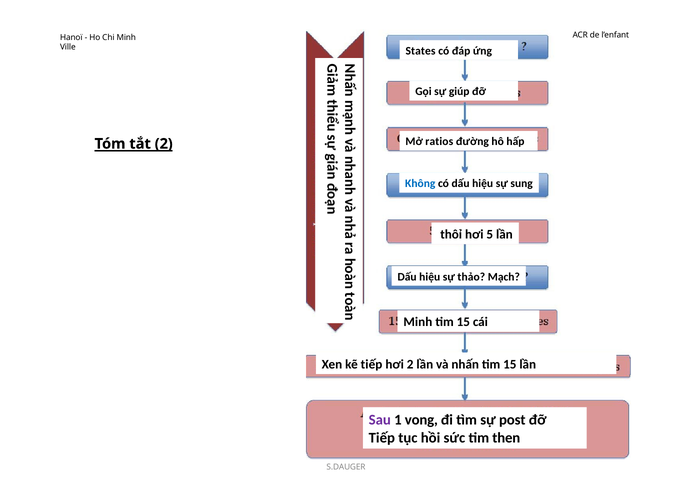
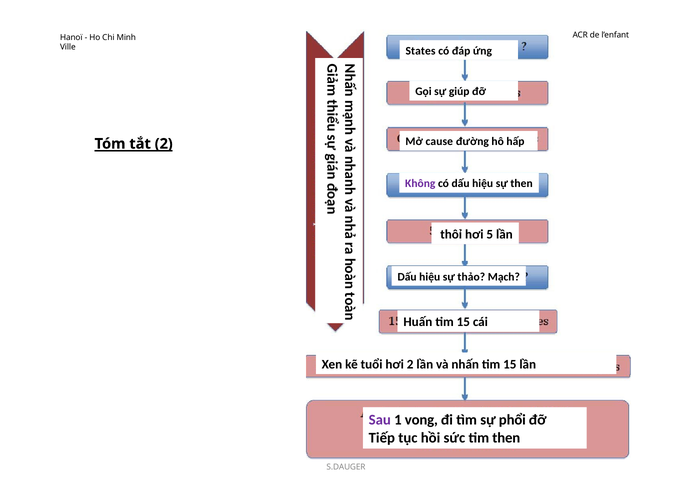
ratios: ratios -> cause
Không colour: blue -> purple
sự sung: sung -> then
Minh at (418, 322): Minh -> Huấn
kẽ tiếp: tiếp -> tuổi
post: post -> phổi
